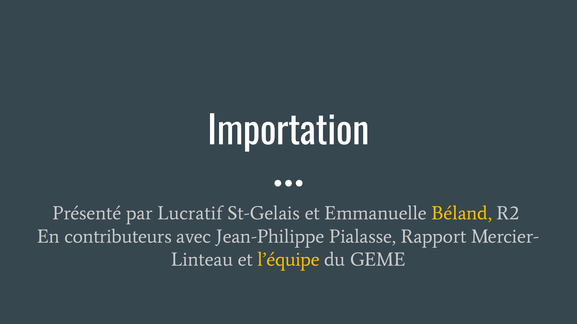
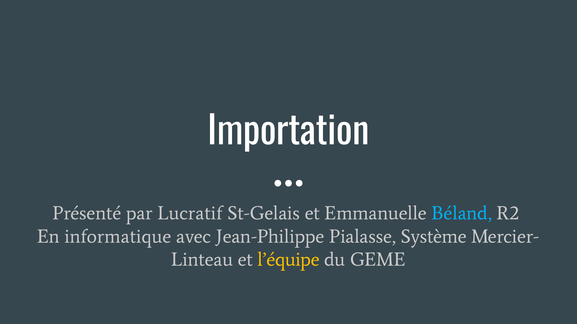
Béland colour: yellow -> light blue
contributeurs: contributeurs -> informatique
Rapport: Rapport -> Système
